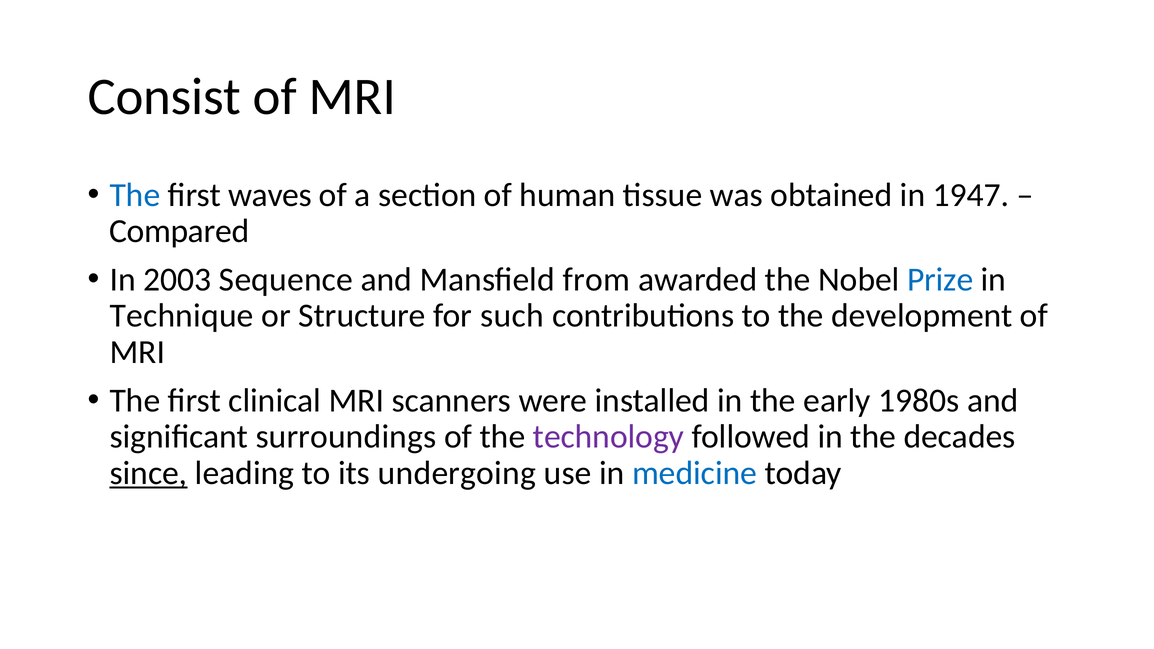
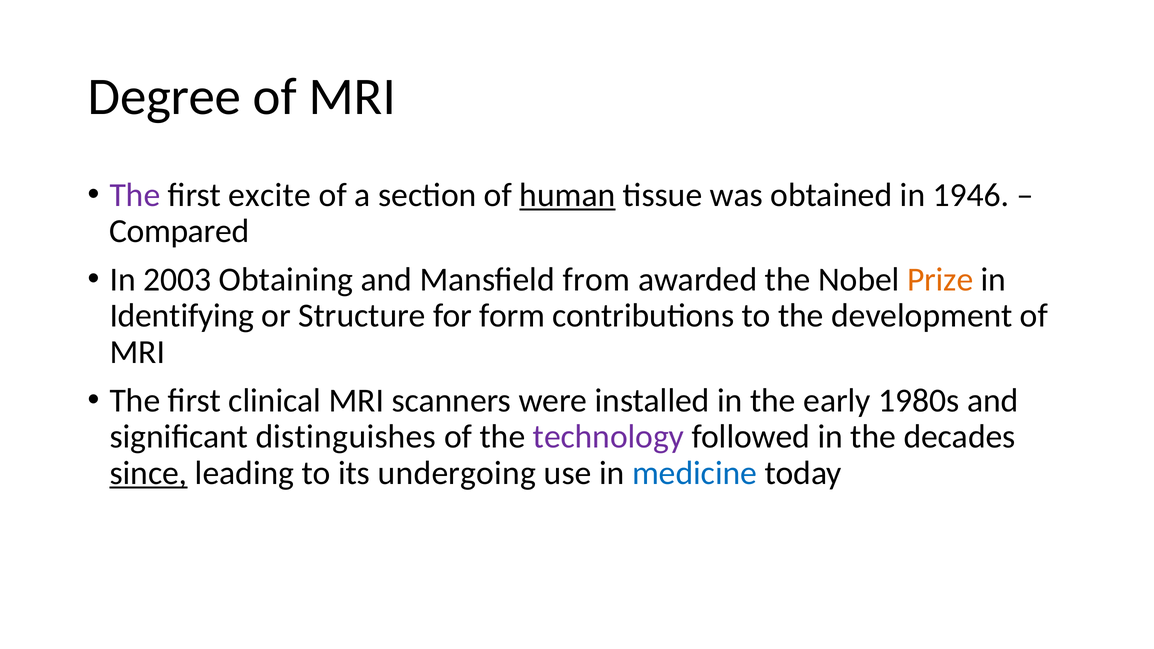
Consist: Consist -> Degree
The at (135, 195) colour: blue -> purple
waves: waves -> excite
human underline: none -> present
1947: 1947 -> 1946
Sequence: Sequence -> Obtaining
Prize colour: blue -> orange
Technique: Technique -> Identifying
such: such -> form
surroundings: surroundings -> distinguishes
